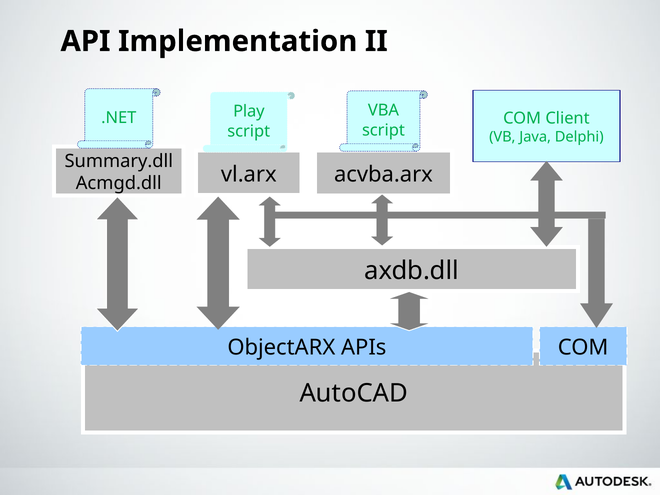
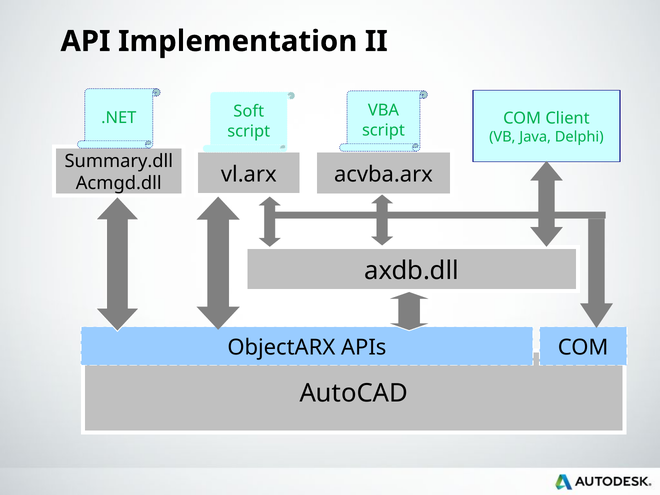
Play: Play -> Soft
